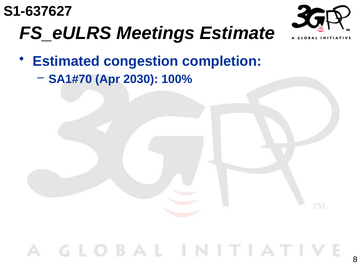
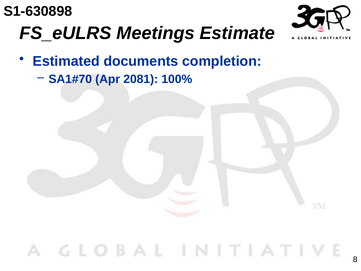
S1-637627: S1-637627 -> S1-630898
congestion: congestion -> documents
2030: 2030 -> 2081
